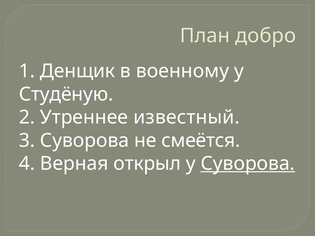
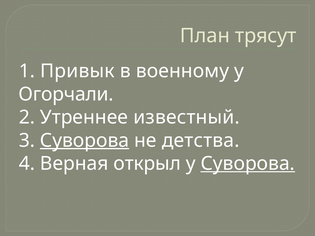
добро: добро -> трясут
Денщик: Денщик -> Привык
Студёную: Студёную -> Огорчали
Суворова at (85, 141) underline: none -> present
смеётся: смеётся -> детства
